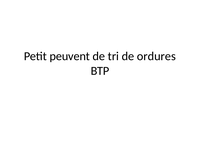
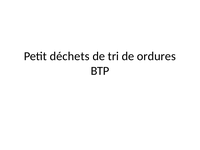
peuvent: peuvent -> déchets
